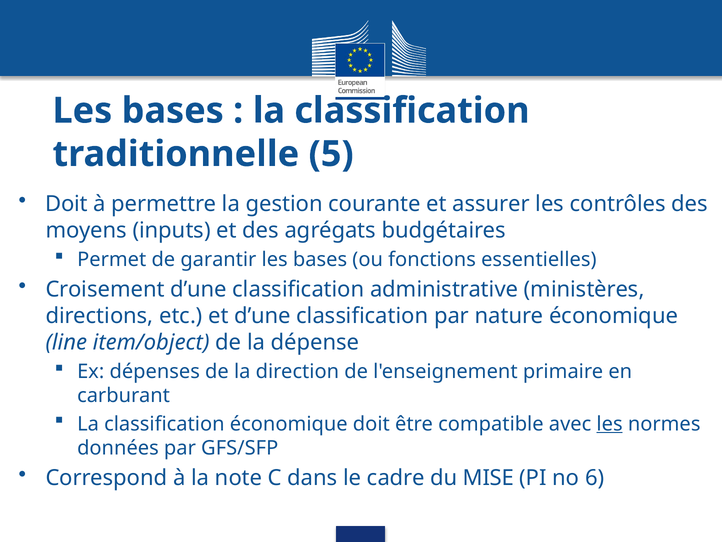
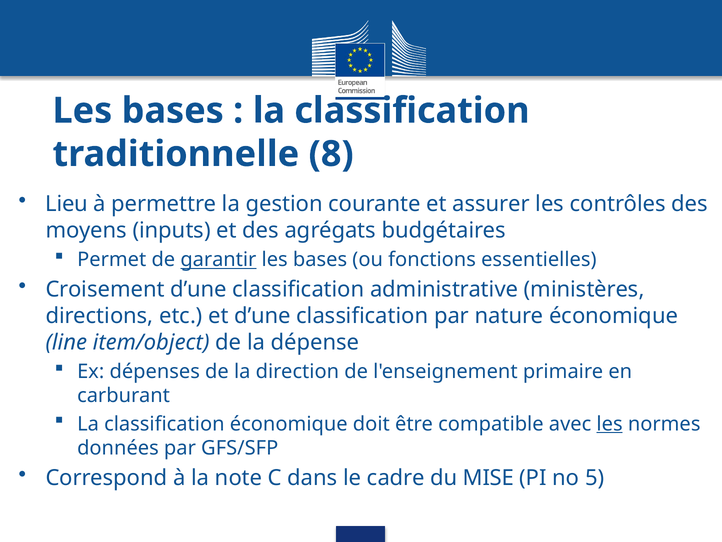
5: 5 -> 8
Doit at (67, 204): Doit -> Lieu
garantir underline: none -> present
6: 6 -> 5
